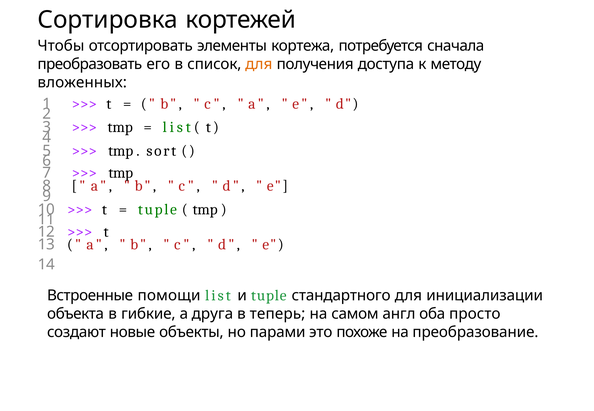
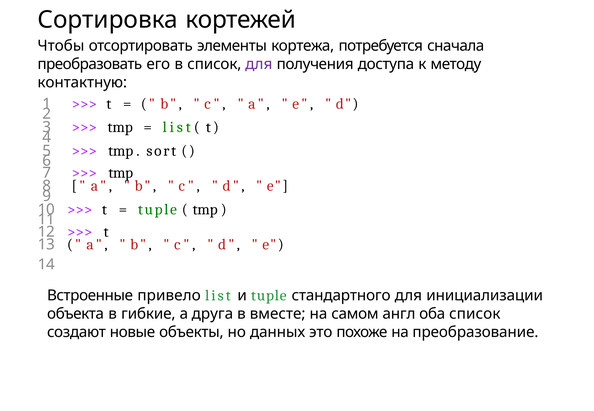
для at (259, 64) colour: orange -> purple
вложенных: вложенных -> контактную
помощи: помощи -> привело
теперь: теперь -> вместе
оба просто: просто -> список
парами: парами -> данных
